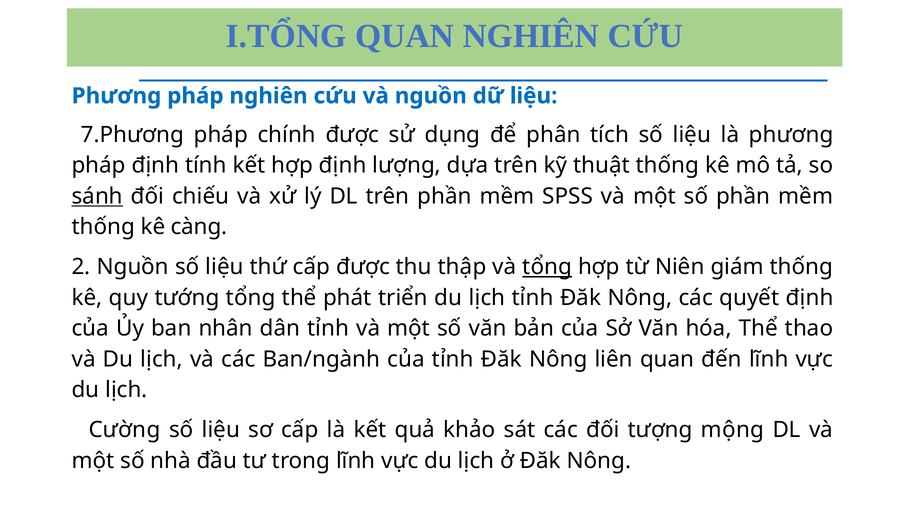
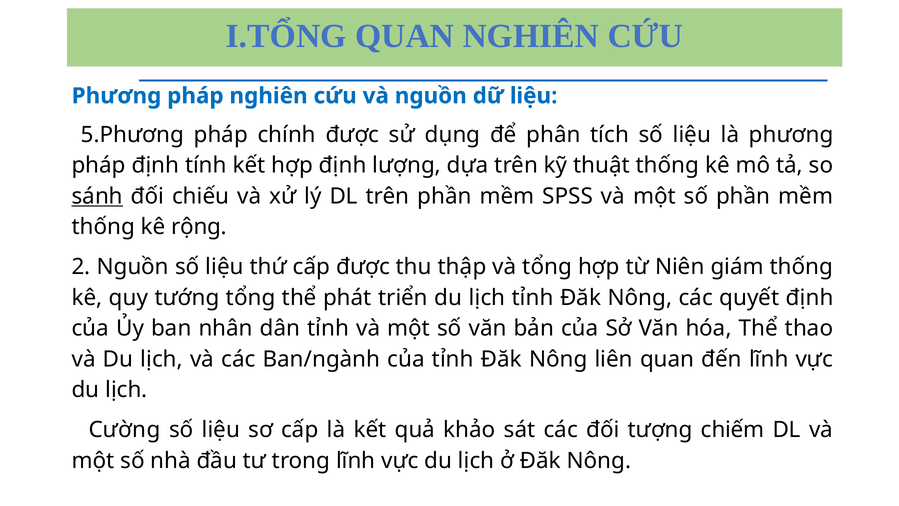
7.Phương: 7.Phương -> 5.Phương
càng: càng -> rộng
tổng at (547, 267) underline: present -> none
mộng: mộng -> chiếm
